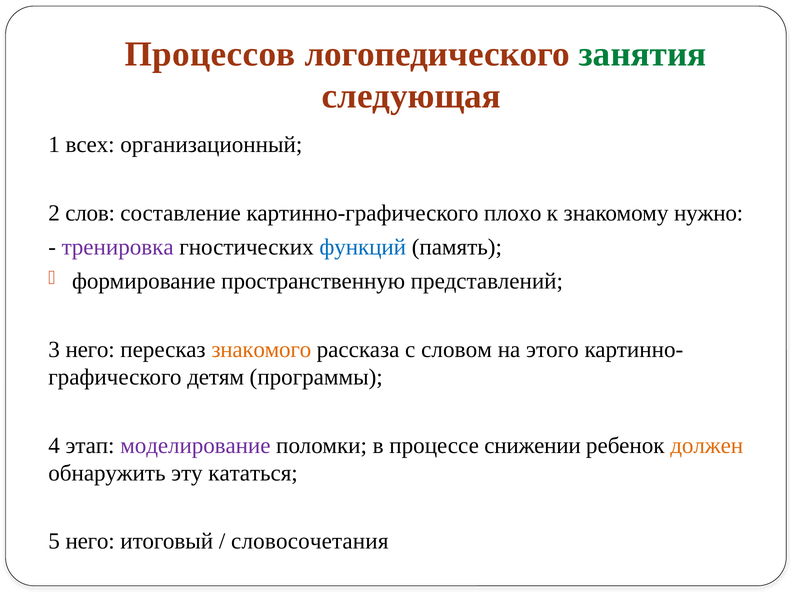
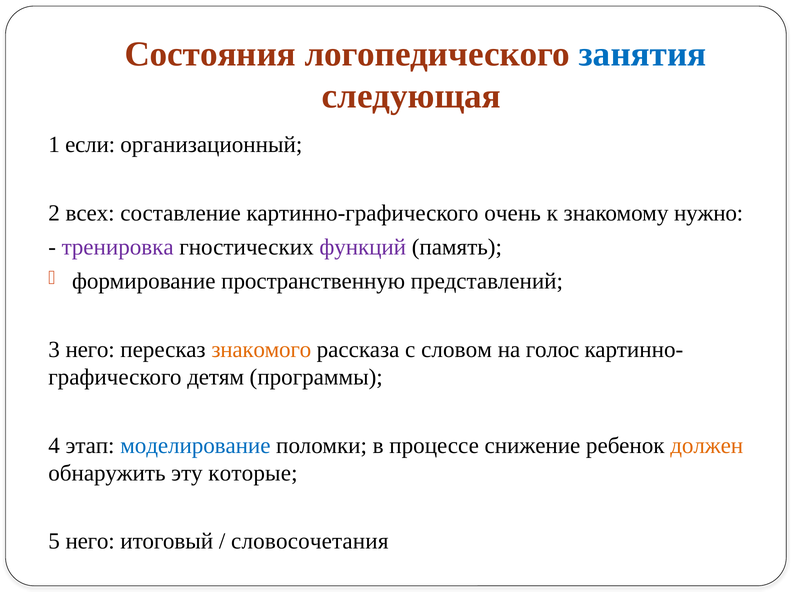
Процессов: Процессов -> Состояния
занятия colour: green -> blue
всех: всех -> если
слов: слов -> всех
плохо: плохо -> очень
функций colour: blue -> purple
этого: этого -> голос
моделирование colour: purple -> blue
снижении: снижении -> снижение
кататься: кататься -> которые
